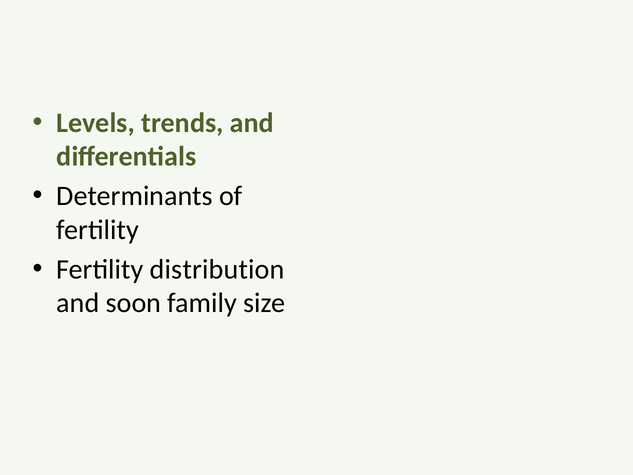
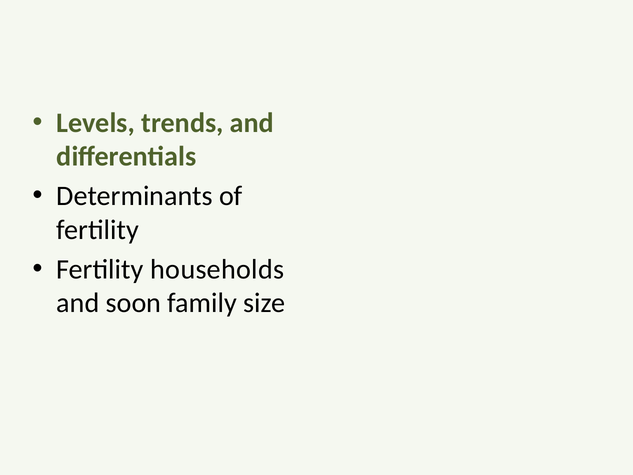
distribution: distribution -> households
